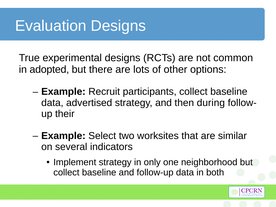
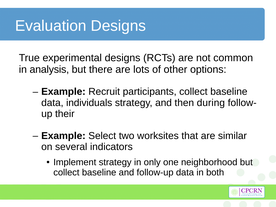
adopted: adopted -> analysis
advertised: advertised -> individuals
